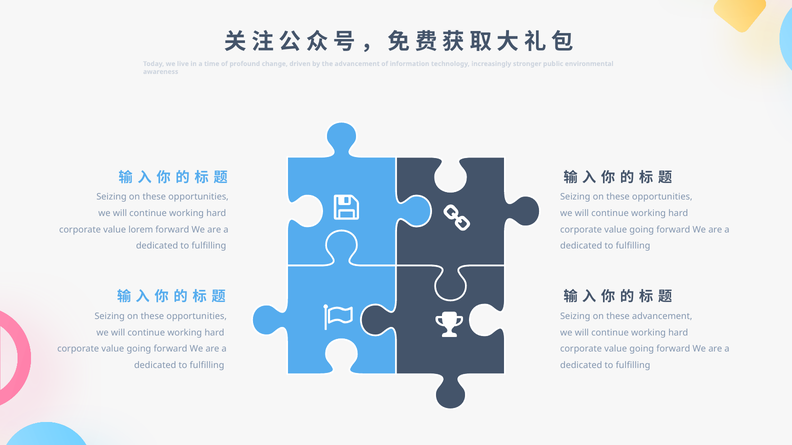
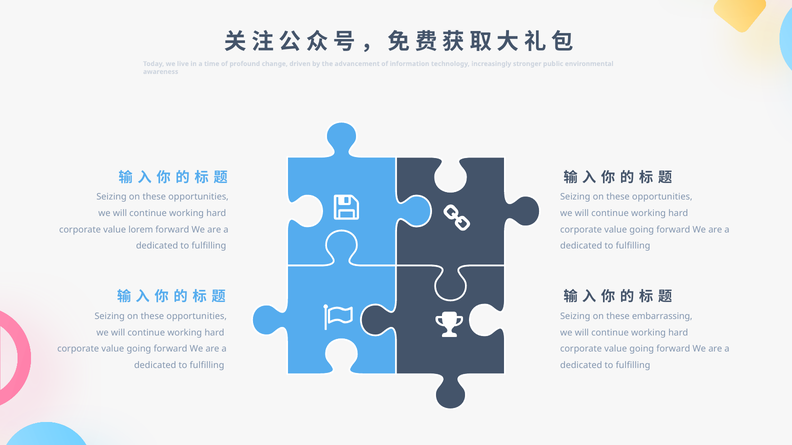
these advancement: advancement -> embarrassing
